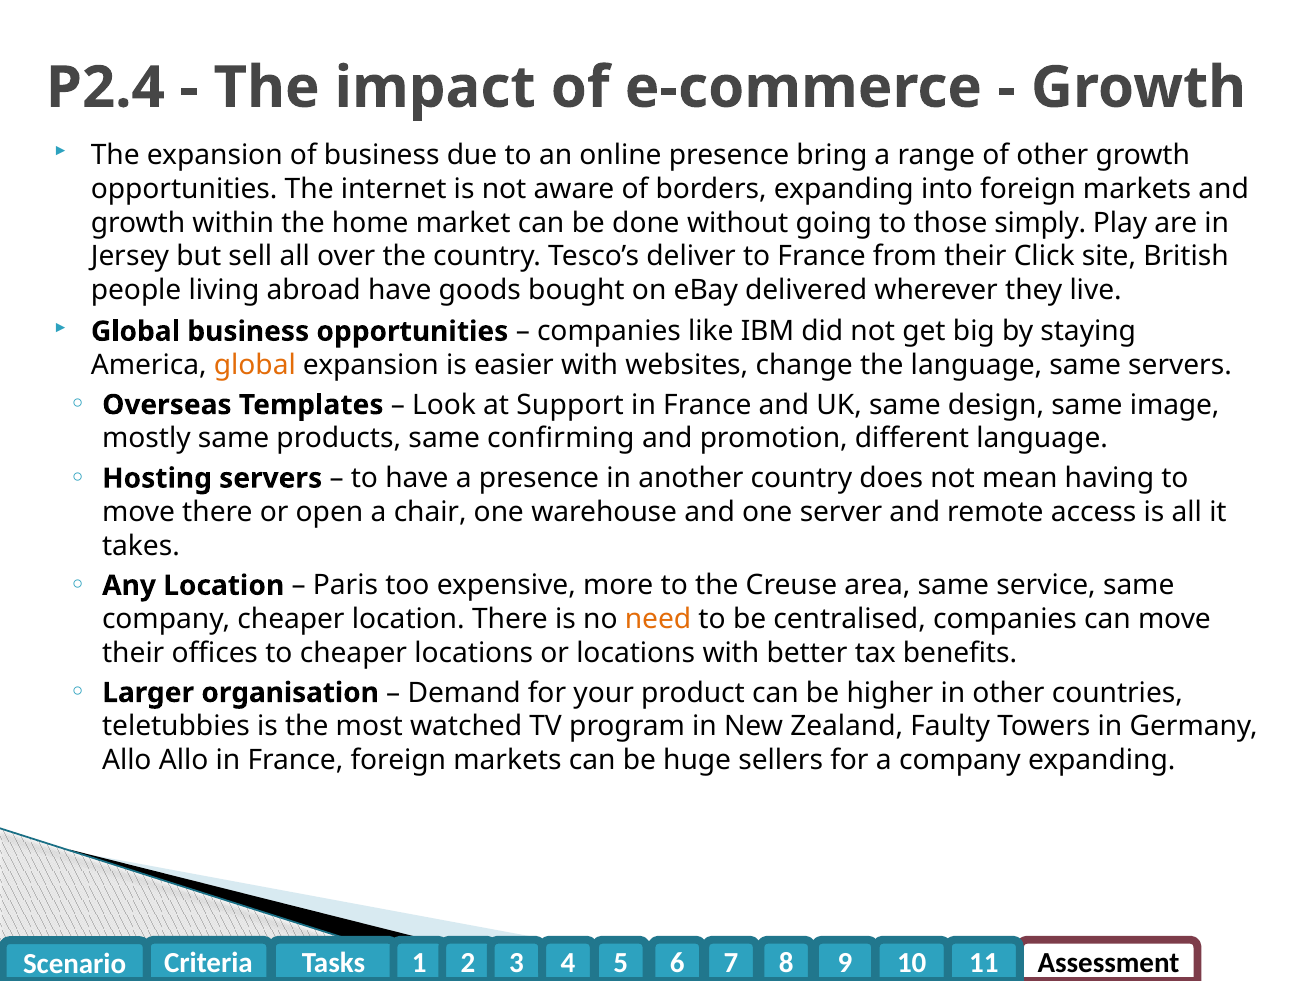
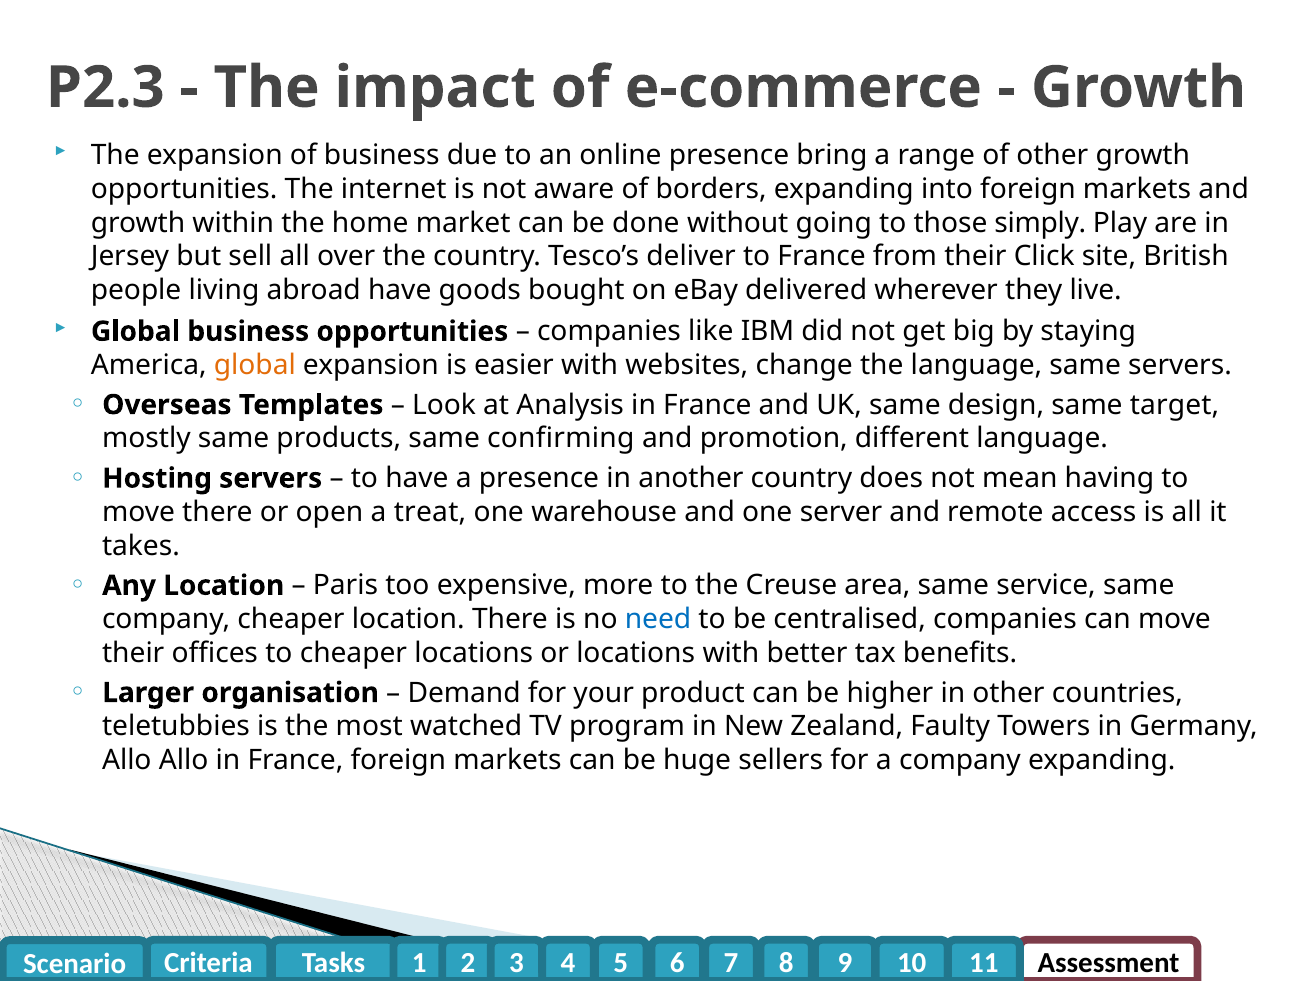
P2.4: P2.4 -> P2.3
Support: Support -> Analysis
image: image -> target
chair: chair -> treat
need colour: orange -> blue
